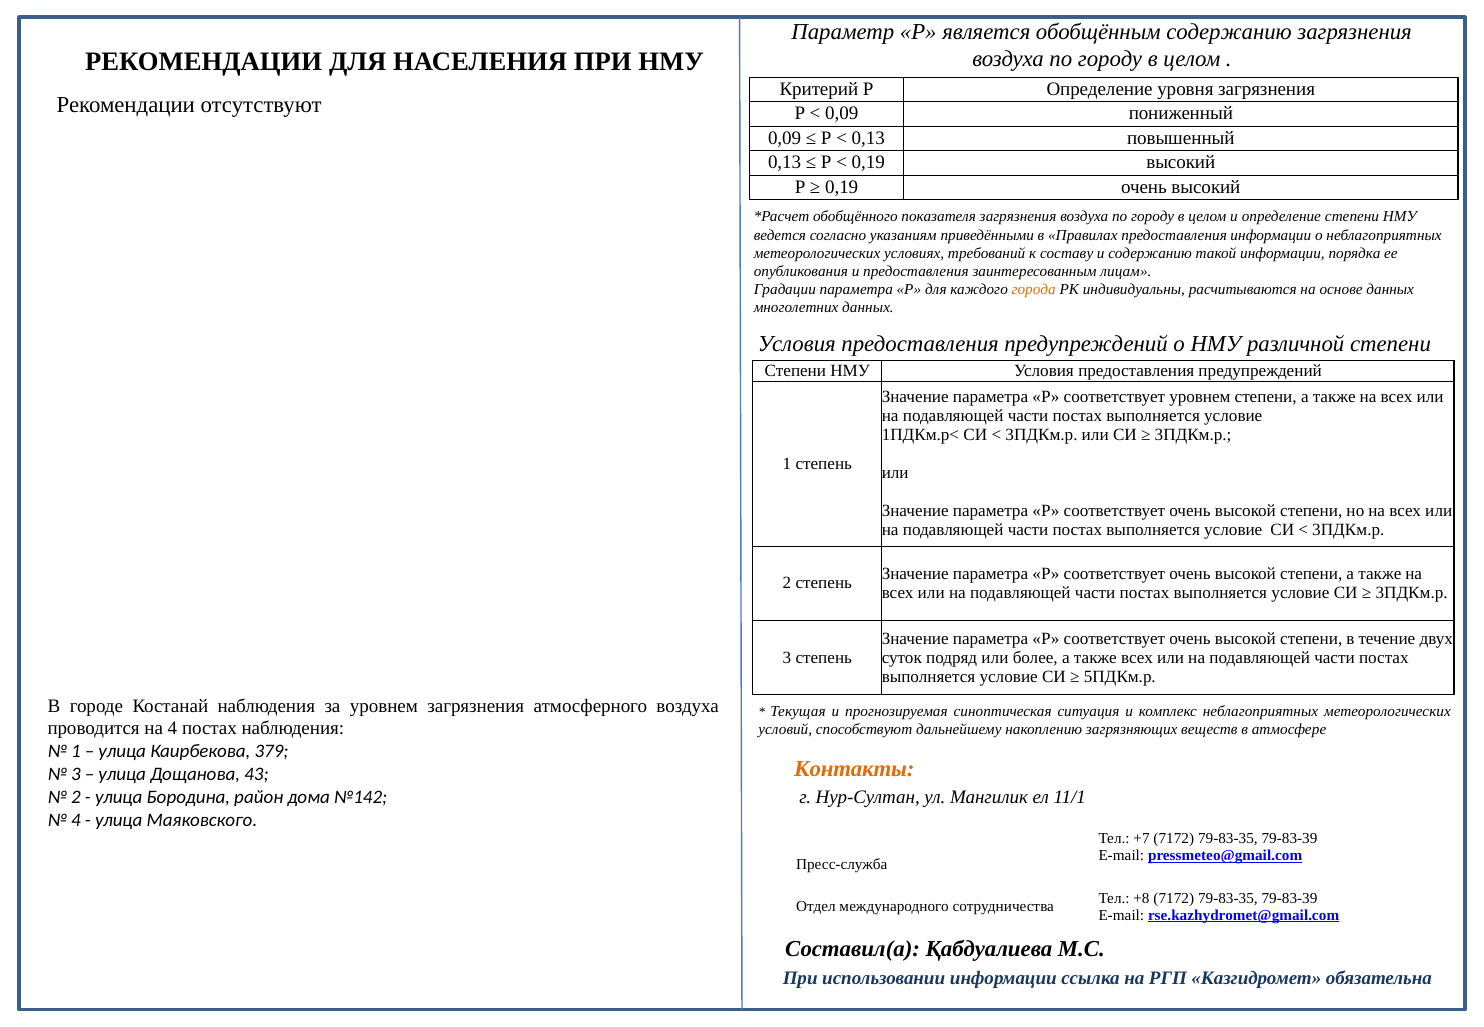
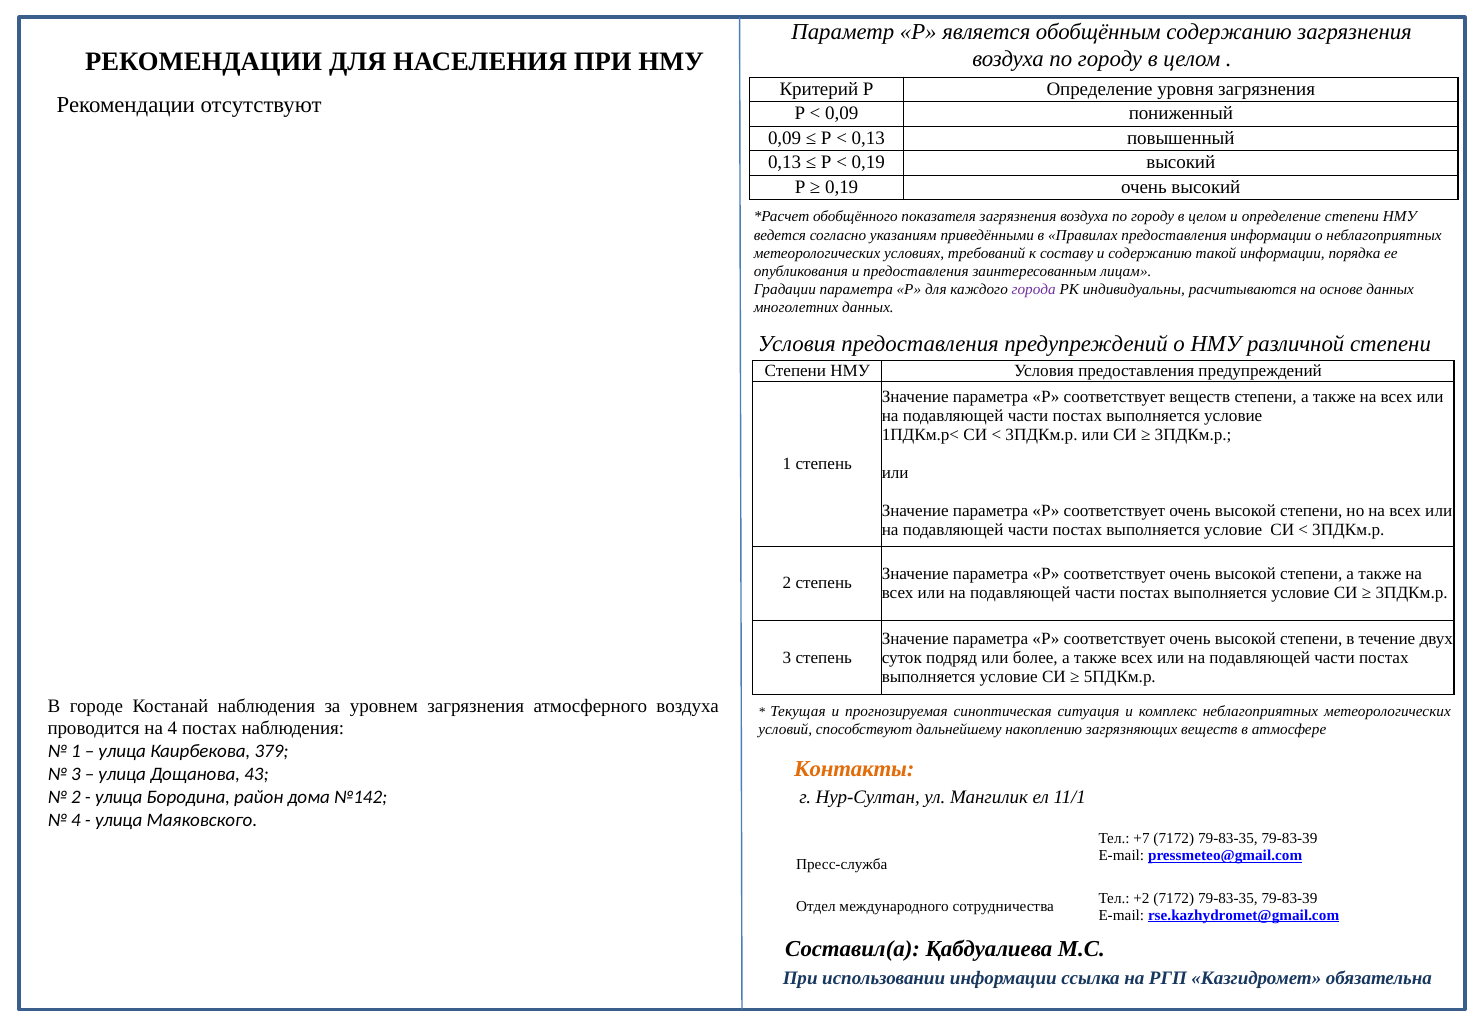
города colour: orange -> purple
соответствует уровнем: уровнем -> веществ
+8: +8 -> +2
